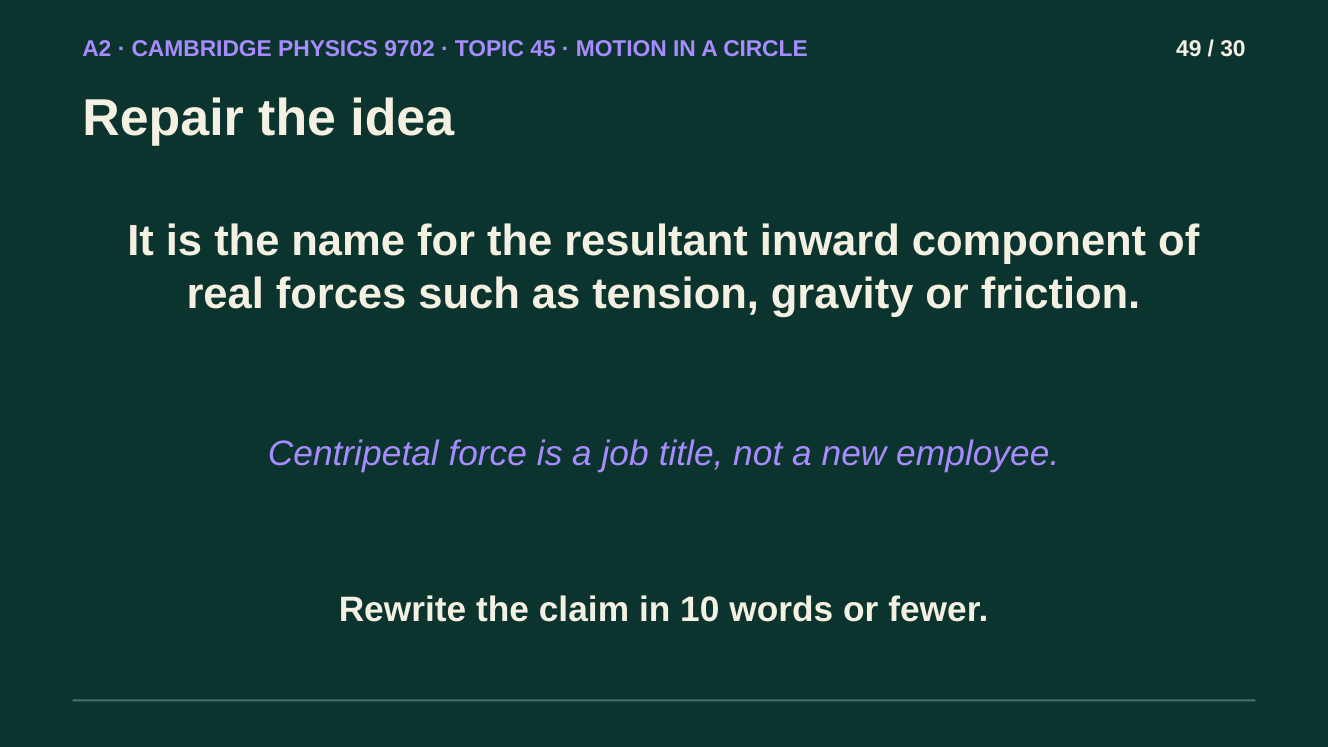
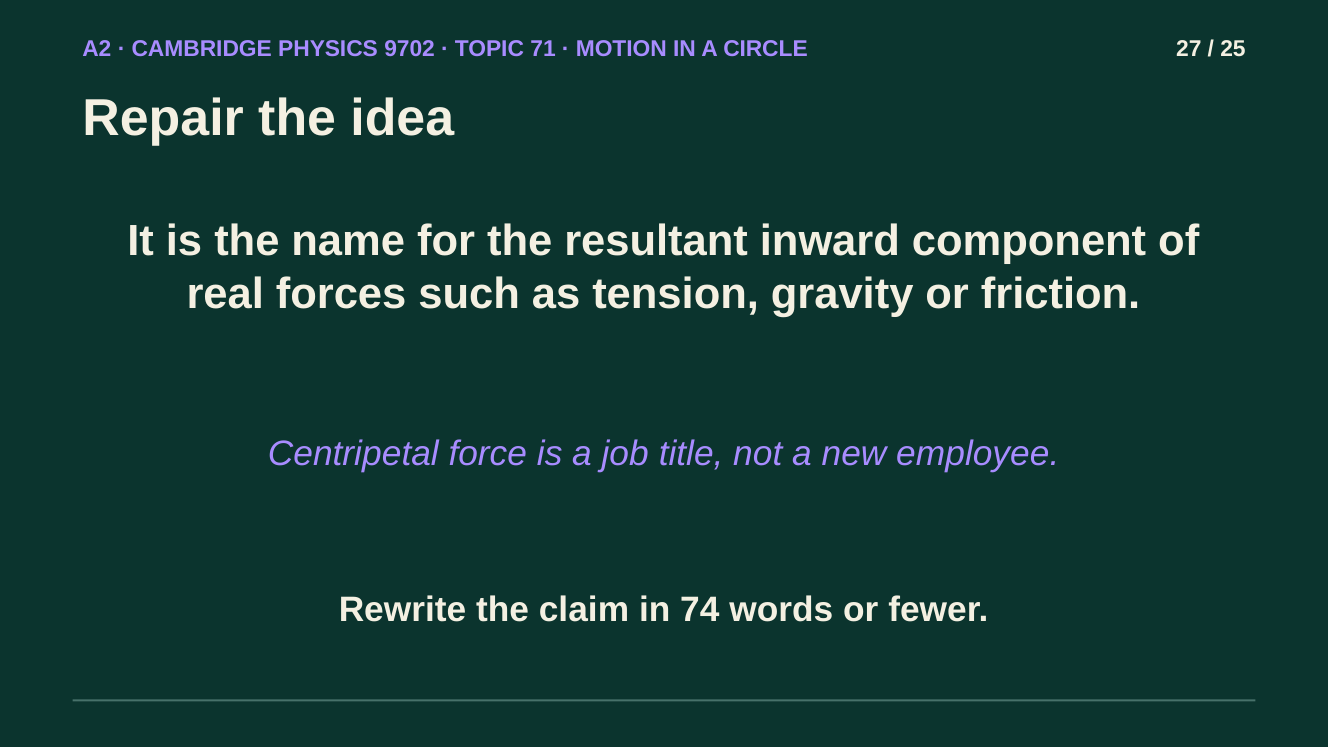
45: 45 -> 71
49: 49 -> 27
30: 30 -> 25
10: 10 -> 74
